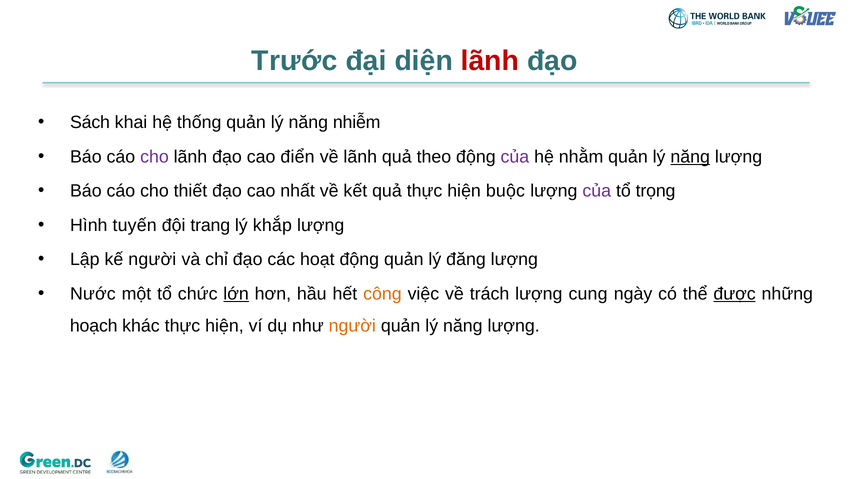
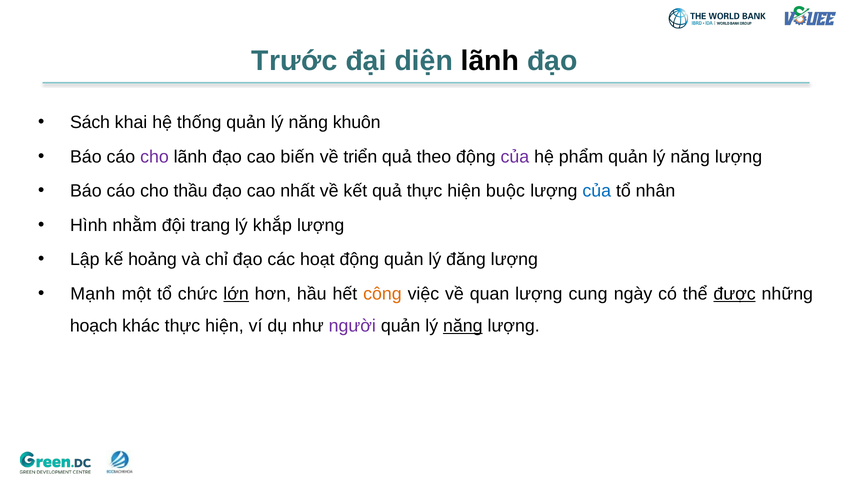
lãnh at (490, 61) colour: red -> black
nhiễm: nhiễm -> khuôn
điển: điển -> biến
về lãnh: lãnh -> triển
nhằm: nhằm -> phẩm
năng at (690, 157) underline: present -> none
thiết: thiết -> thầu
của at (597, 191) colour: purple -> blue
trọng: trọng -> nhân
tuyến: tuyến -> nhằm
kế người: người -> hoảng
Nước: Nước -> Mạnh
trách: trách -> quan
người at (352, 326) colour: orange -> purple
năng at (463, 326) underline: none -> present
